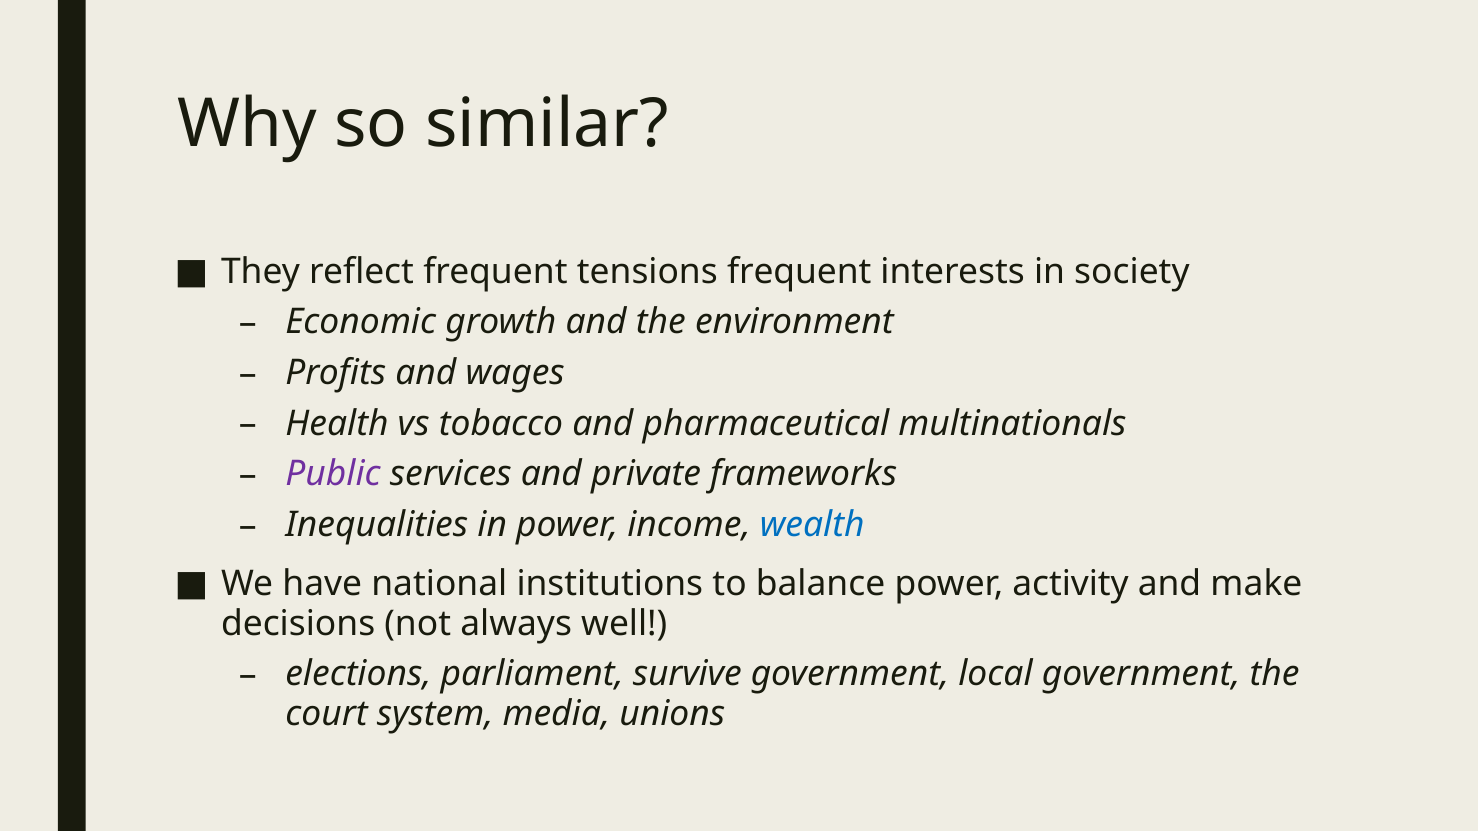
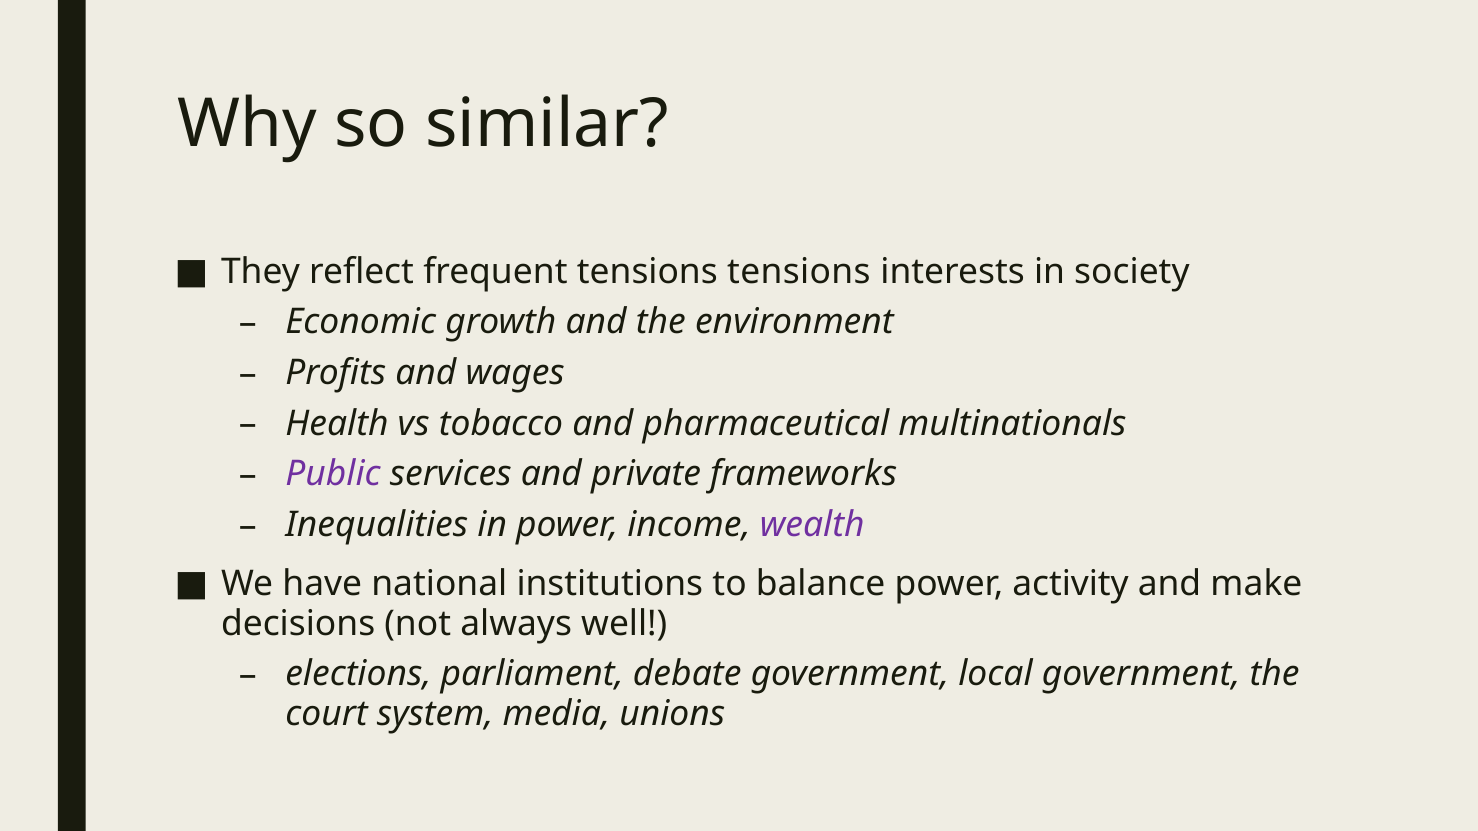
tensions frequent: frequent -> tensions
wealth colour: blue -> purple
survive: survive -> debate
